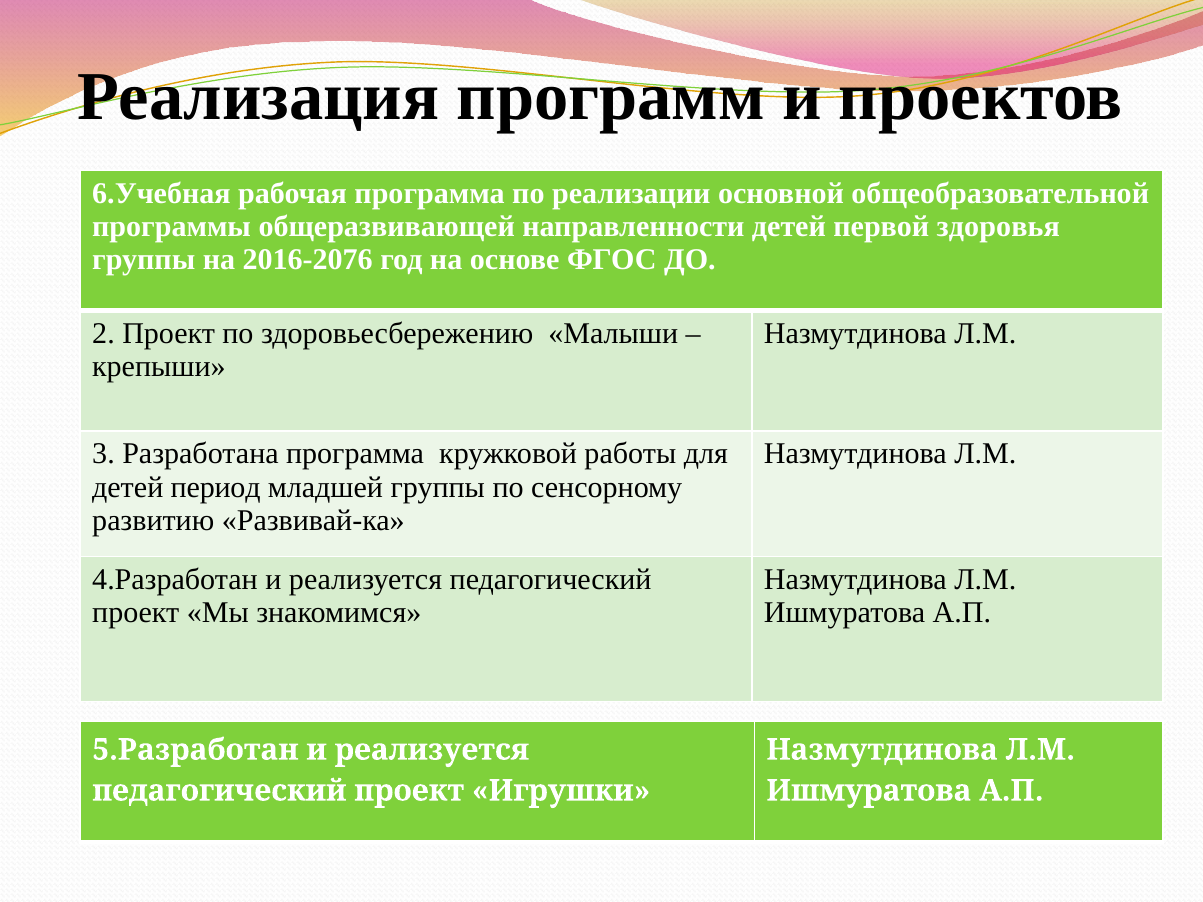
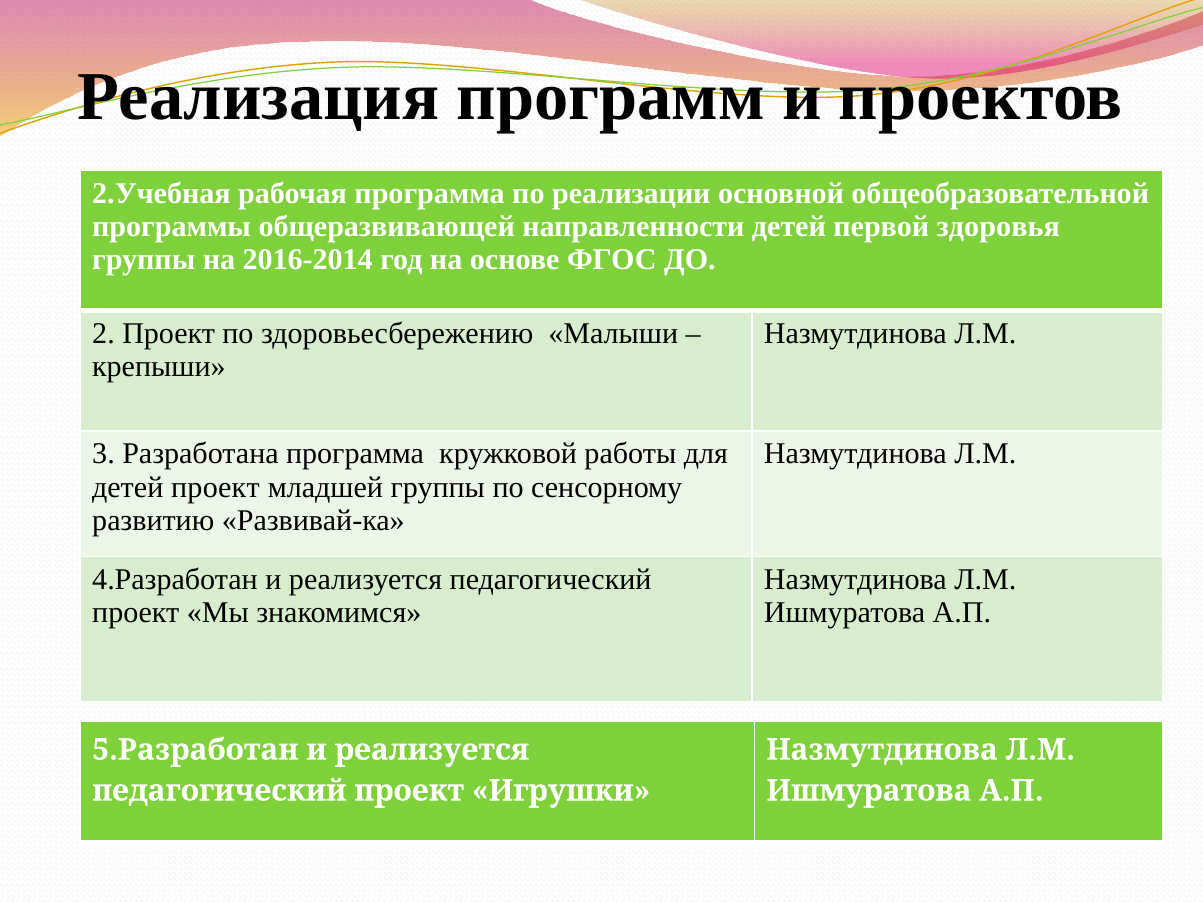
6.Учебная: 6.Учебная -> 2.Учебная
2016-2076: 2016-2076 -> 2016-2014
детей период: период -> проект
